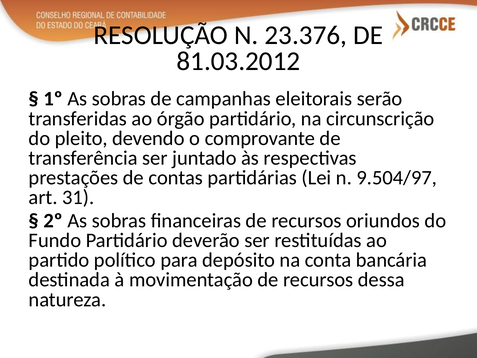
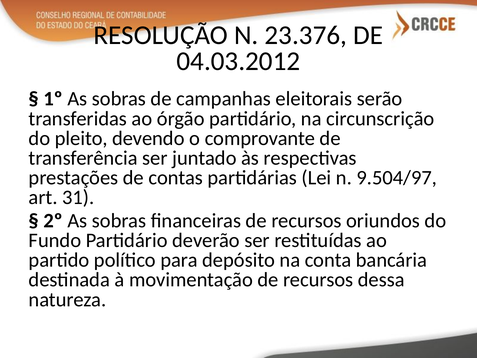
81.03.2012: 81.03.2012 -> 04.03.2012
